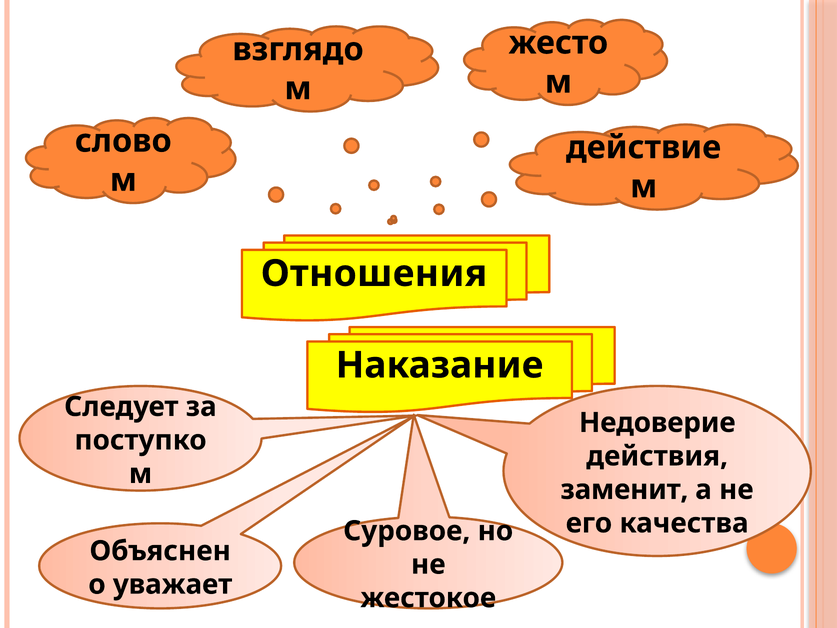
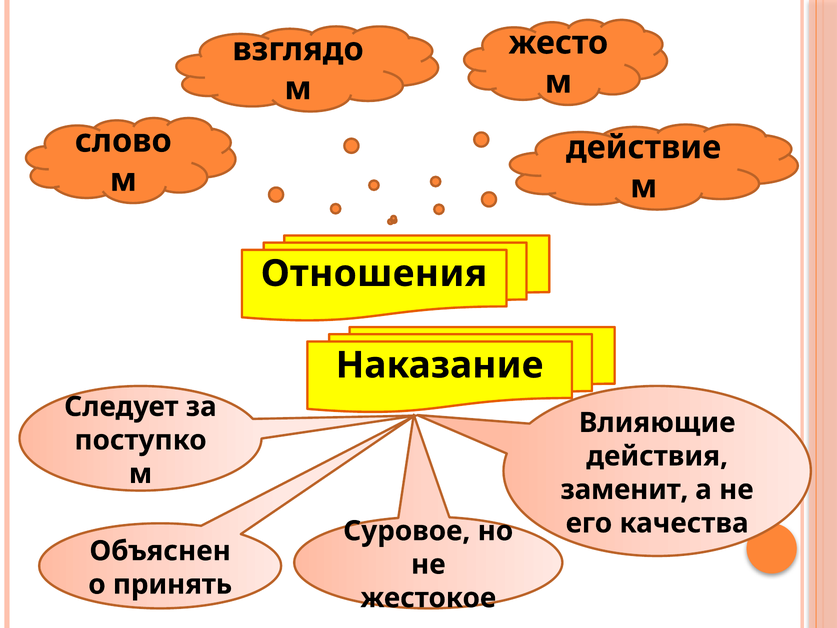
Недоверие: Недоверие -> Влияющие
уважает: уважает -> принять
